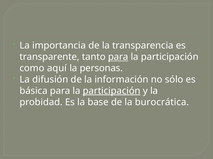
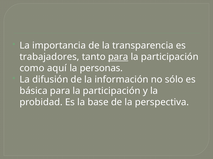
transparente: transparente -> trabajadores
participación at (112, 91) underline: present -> none
burocrática: burocrática -> perspectiva
